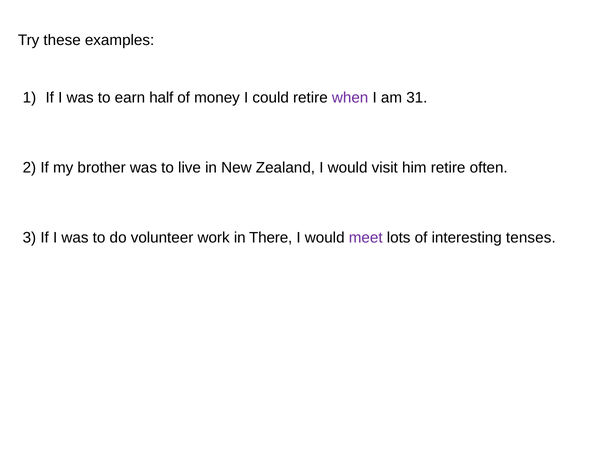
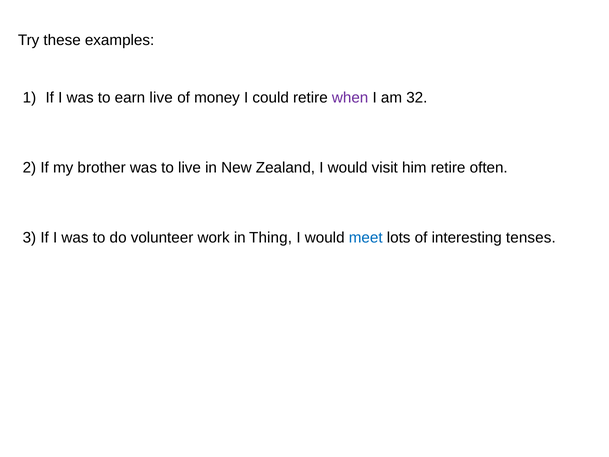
earn half: half -> live
31: 31 -> 32
There: There -> Thing
meet colour: purple -> blue
